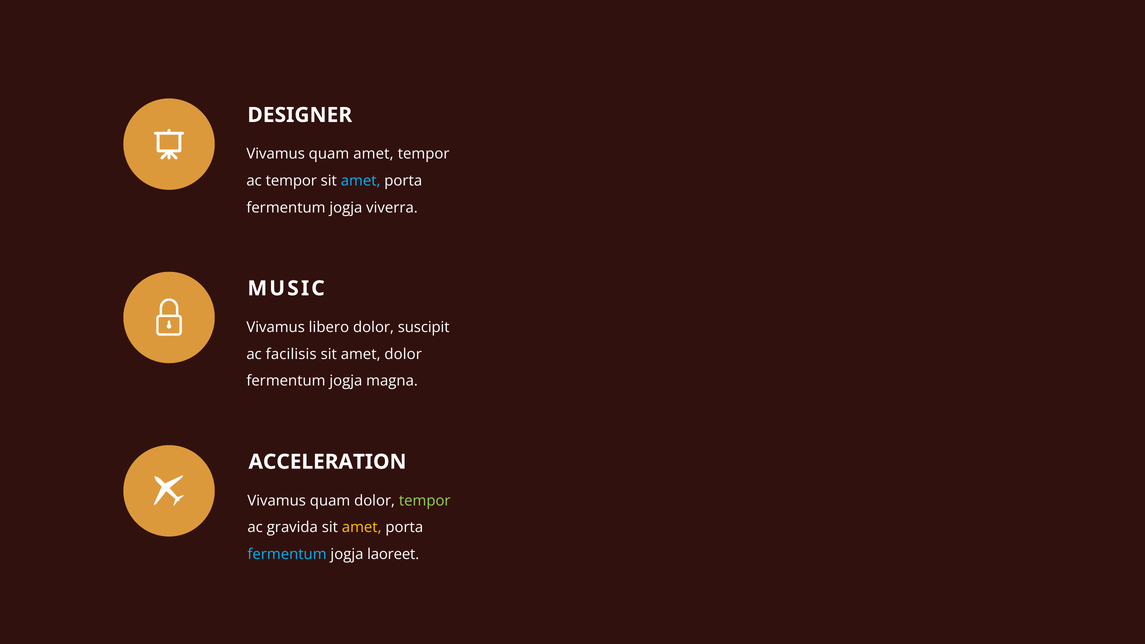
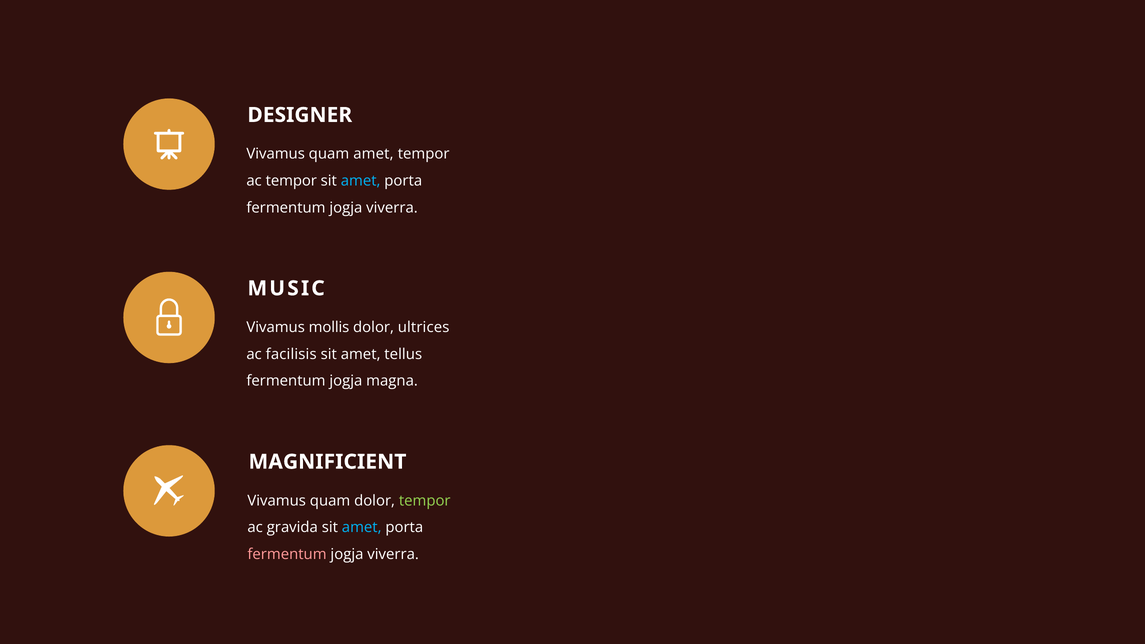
libero: libero -> mollis
suscipit: suscipit -> ultrices
amet dolor: dolor -> tellus
ACCELERATION: ACCELERATION -> MAGNIFICIENT
amet at (362, 528) colour: yellow -> light blue
fermentum at (287, 554) colour: light blue -> pink
laoreet at (393, 554): laoreet -> viverra
